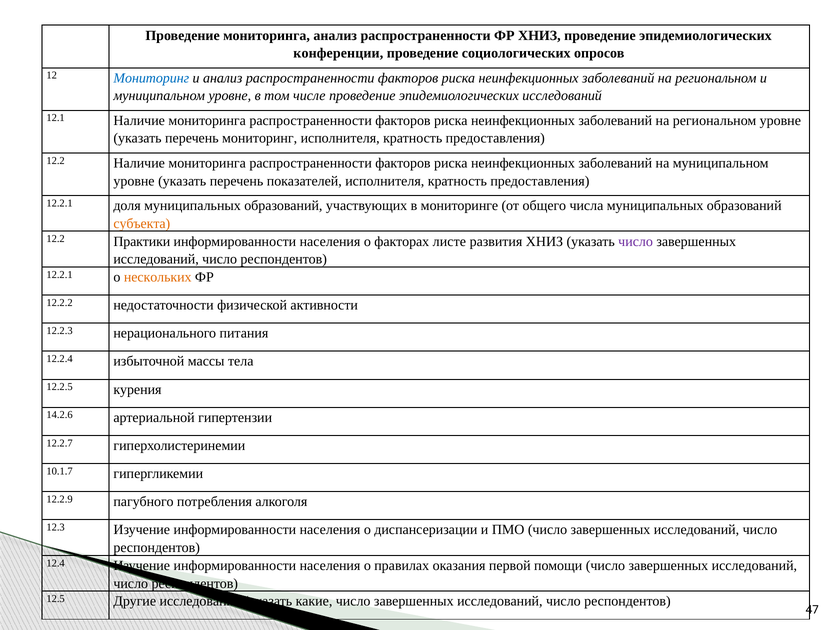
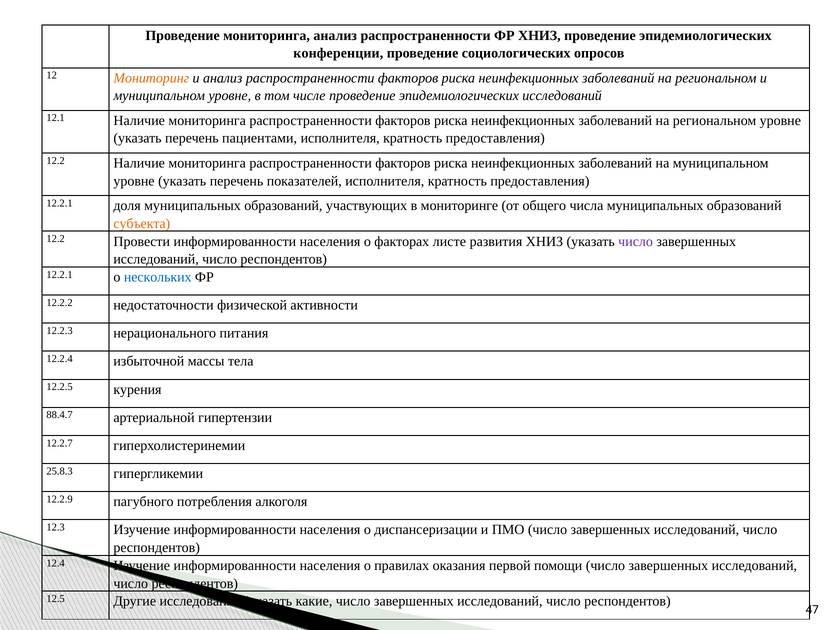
Мониторинг at (151, 78) colour: blue -> orange
перечень мониторинг: мониторинг -> пациентами
Практики: Практики -> Провести
нескольких colour: orange -> blue
14.2.6: 14.2.6 -> 88.4.7
10.1.7: 10.1.7 -> 25.8.3
